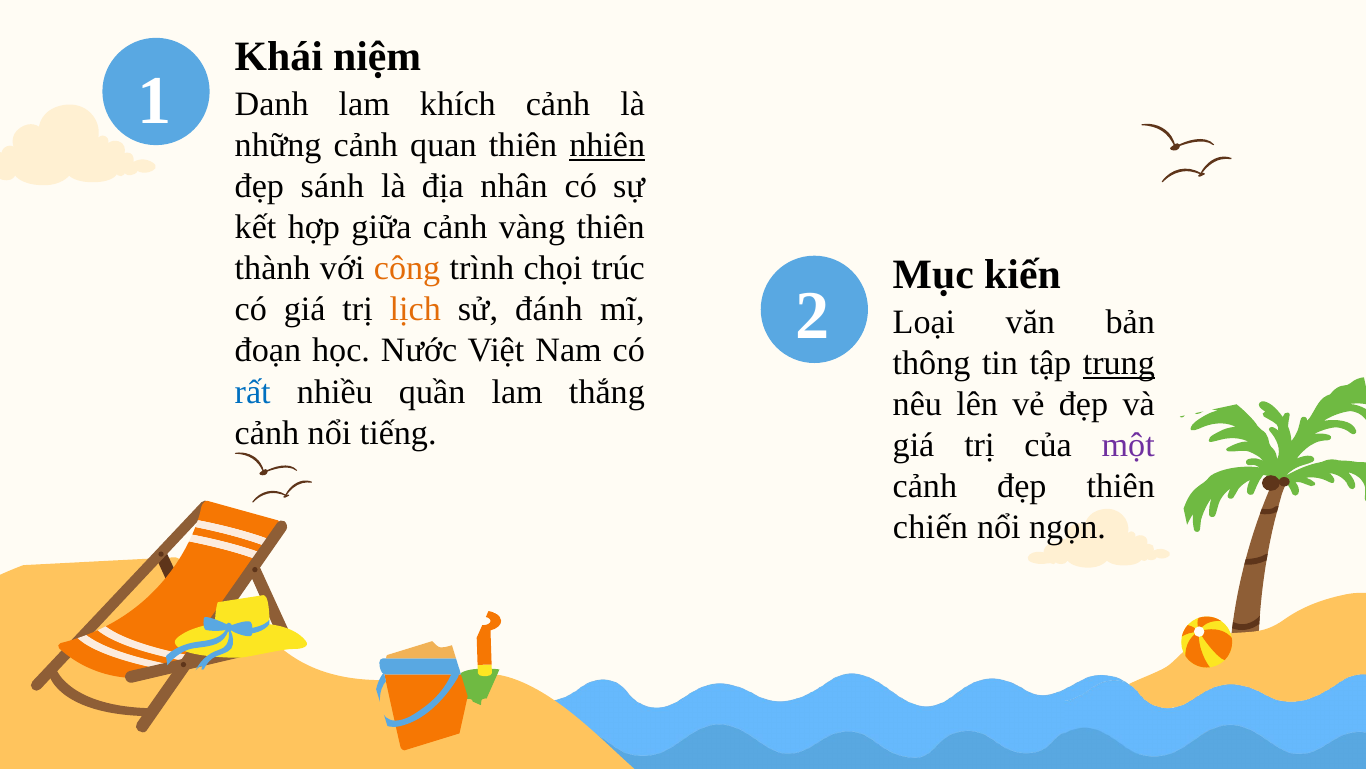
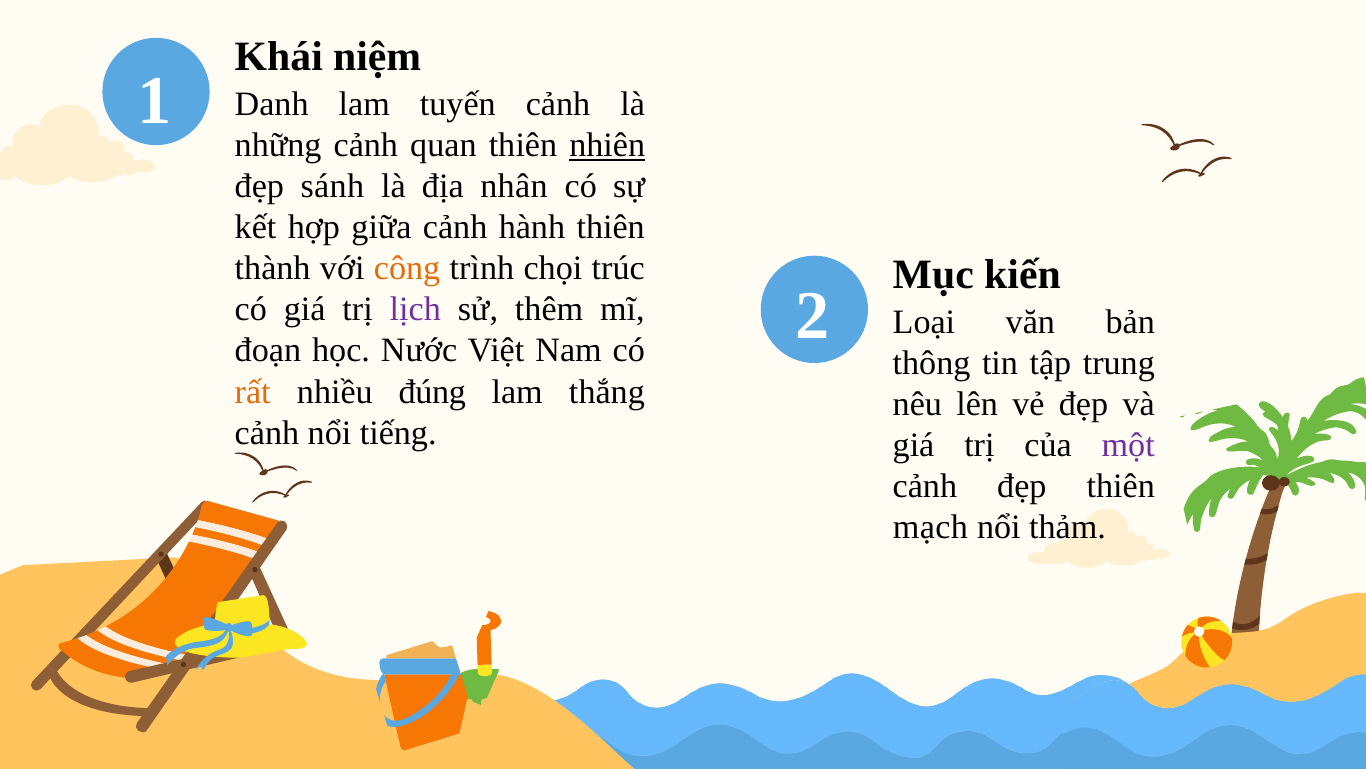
khích: khích -> tuyến
vàng: vàng -> hành
lịch colour: orange -> purple
đánh: đánh -> thêm
trung underline: present -> none
rất colour: blue -> orange
quần: quần -> đúng
chiến: chiến -> mạch
ngọn: ngọn -> thảm
